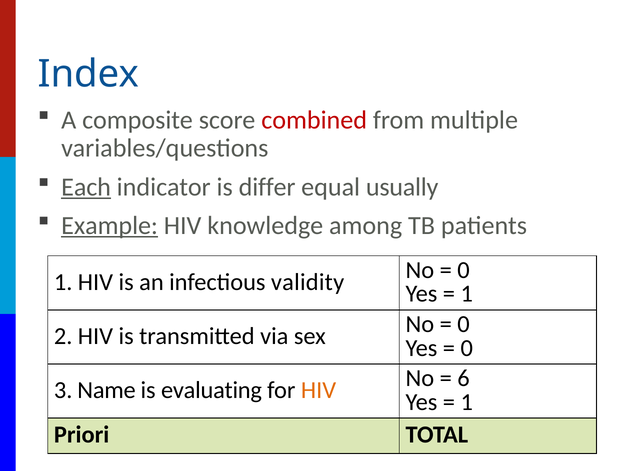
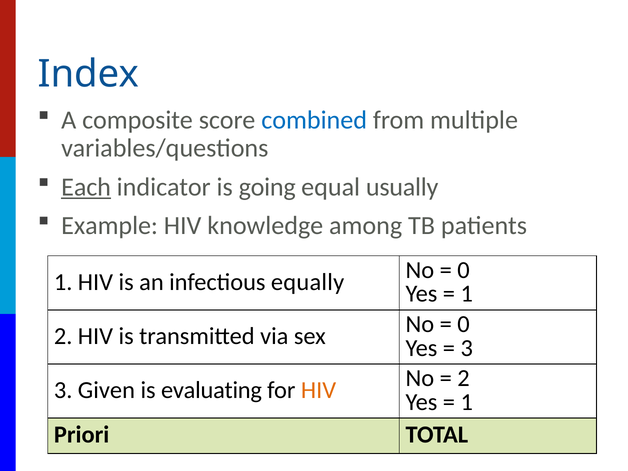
combined colour: red -> blue
differ: differ -> going
Example underline: present -> none
validity: validity -> equally
0 at (467, 348): 0 -> 3
Name: Name -> Given
6 at (463, 378): 6 -> 2
